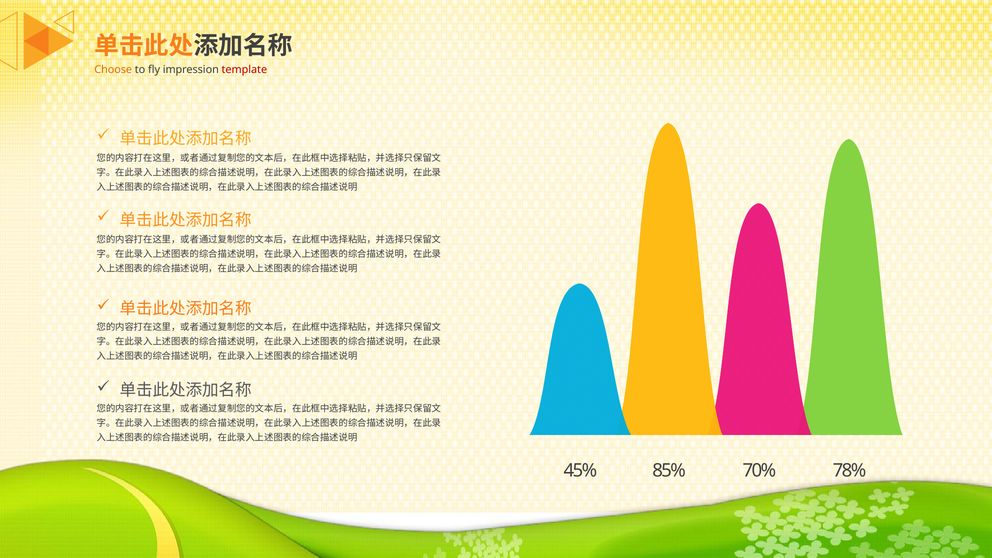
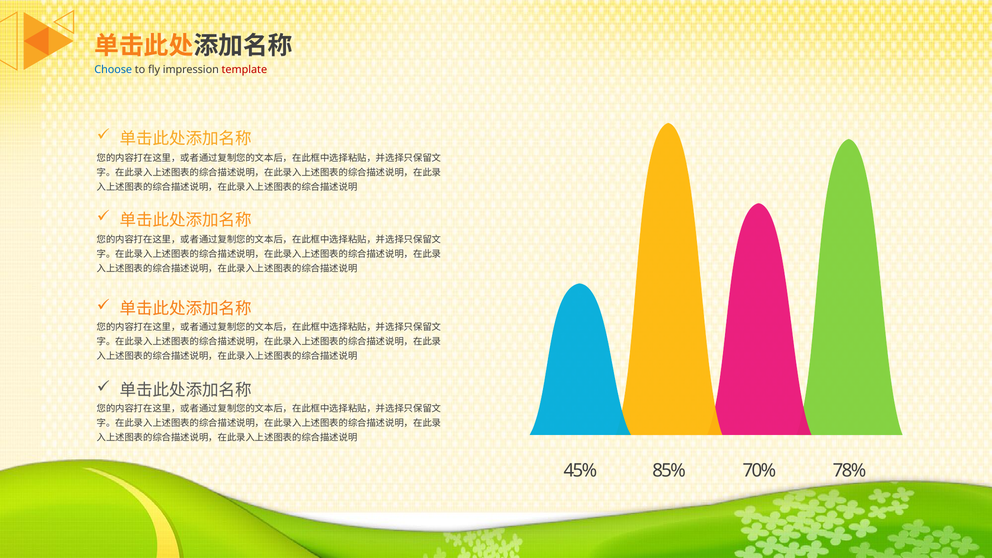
Choose colour: orange -> blue
